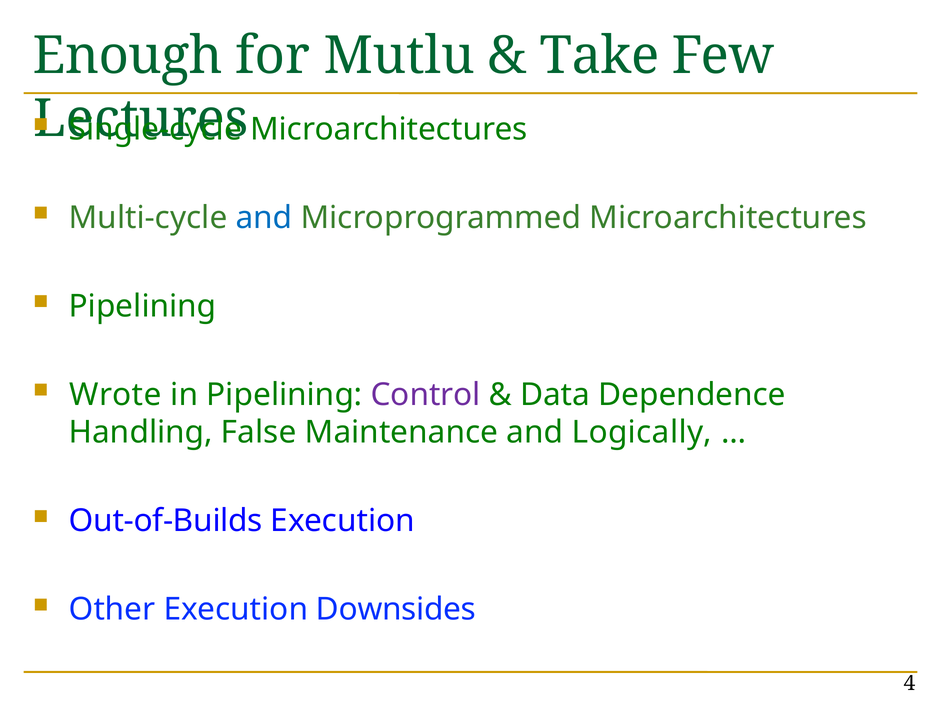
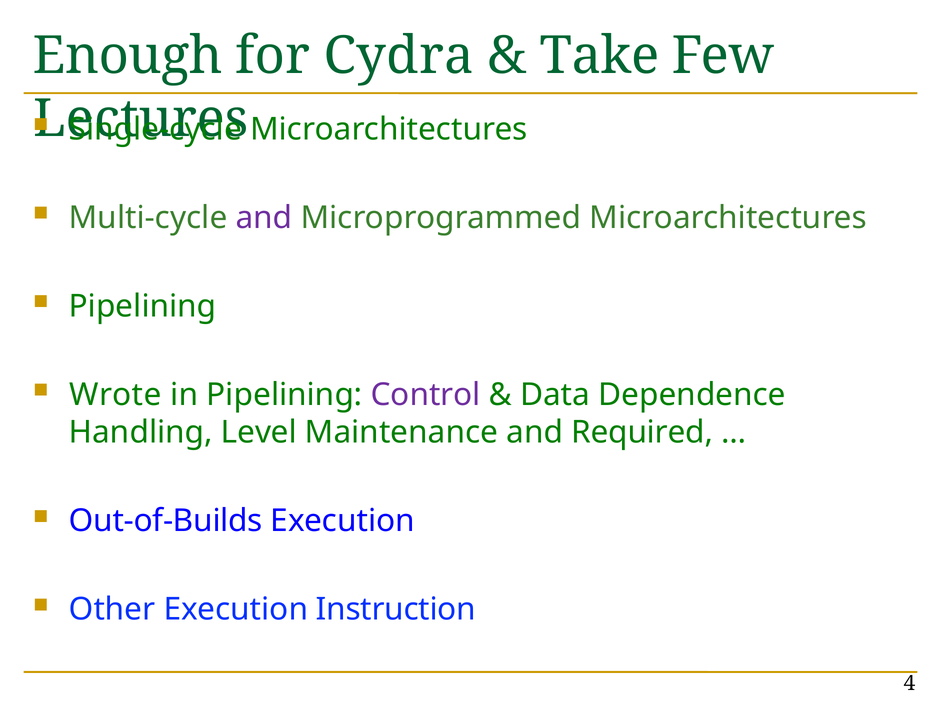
Mutlu: Mutlu -> Cydra
and at (264, 218) colour: blue -> purple
False: False -> Level
Logically: Logically -> Required
Downsides: Downsides -> Instruction
